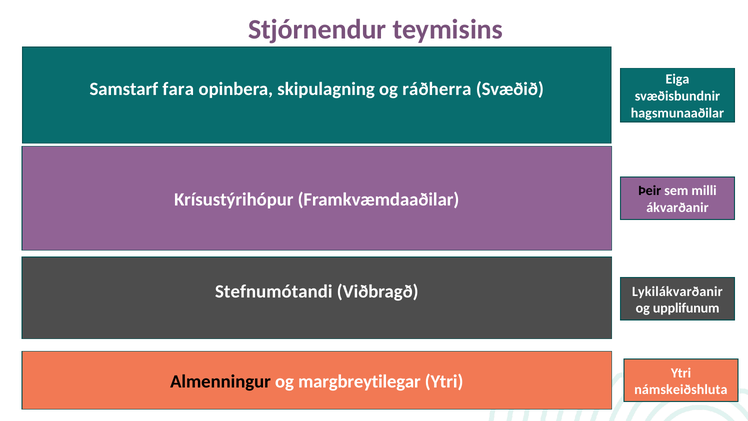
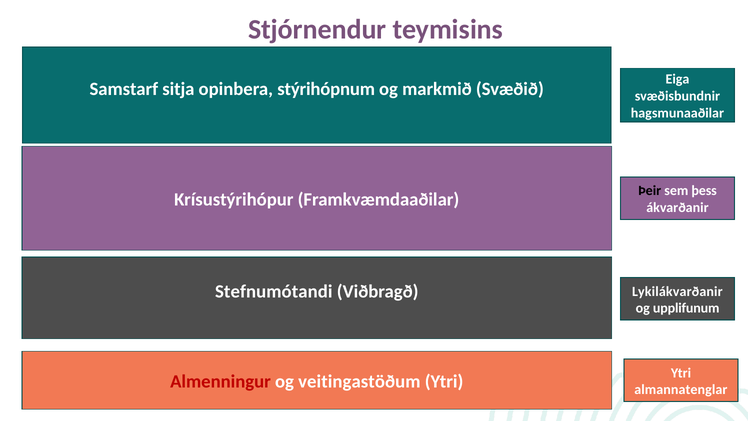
fara: fara -> sitja
skipulagning: skipulagning -> stýrihópnum
ráðherra: ráðherra -> markmið
milli: milli -> þess
Almenningur colour: black -> red
margbreytilegar: margbreytilegar -> veitingastöðum
námskeiðshluta: námskeiðshluta -> almannatenglar
